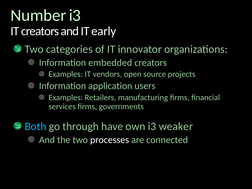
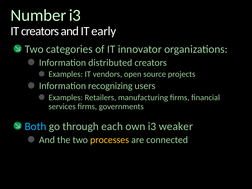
embedded: embedded -> distributed
application: application -> recognizing
have: have -> each
processes colour: white -> yellow
